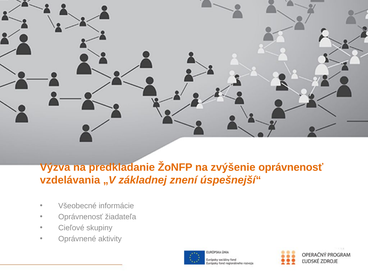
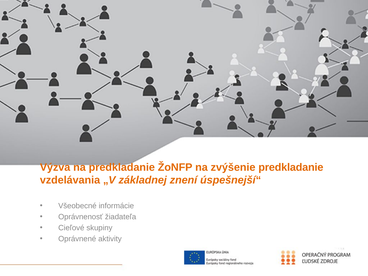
zvýšenie oprávnenosť: oprávnenosť -> predkladanie
